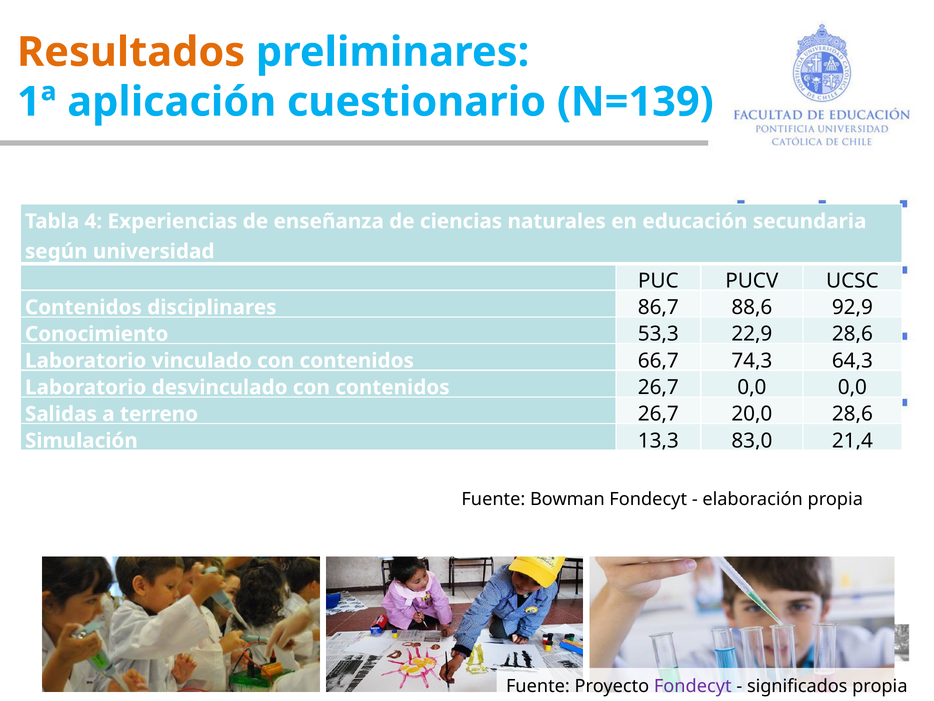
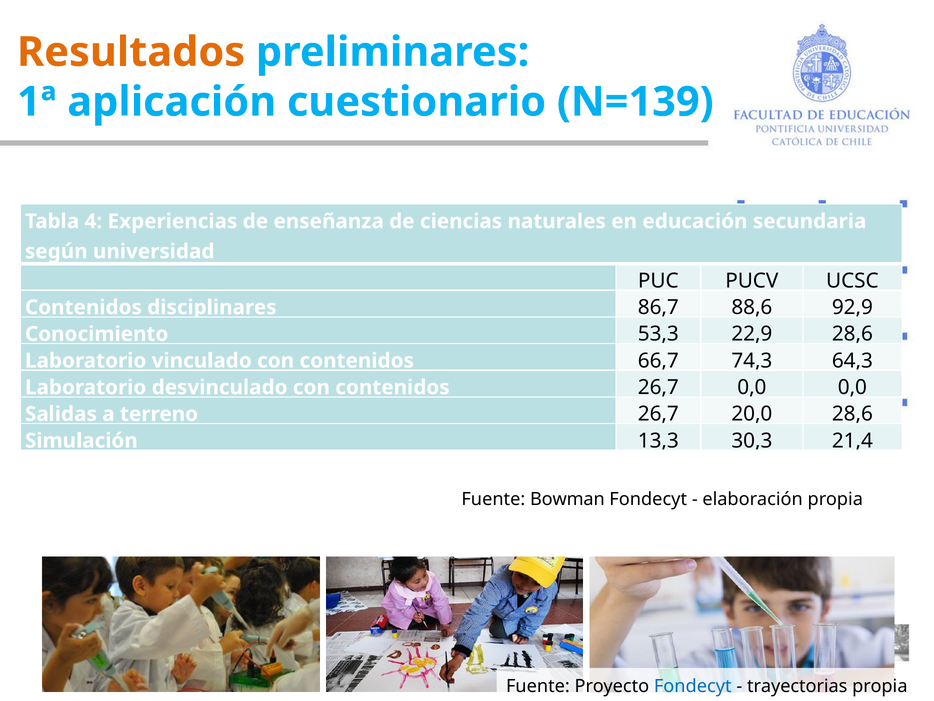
83,0: 83,0 -> 30,3
Fondecyt at (693, 686) colour: purple -> blue
significados: significados -> trayectorias
